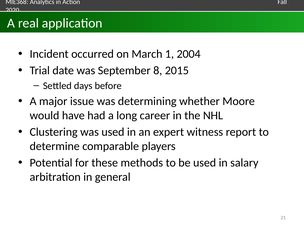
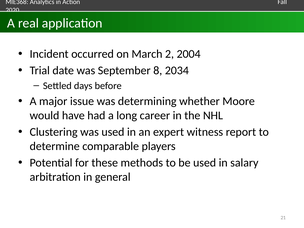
1: 1 -> 2
2015: 2015 -> 2034
